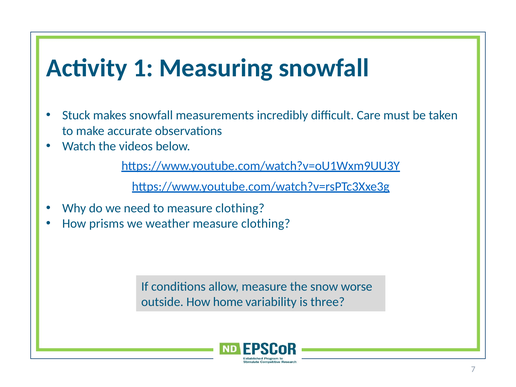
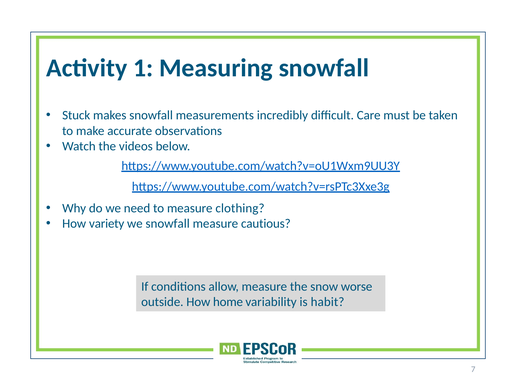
prisms: prisms -> variety
we weather: weather -> snowfall
clothing at (266, 224): clothing -> cautious
three: three -> habit
